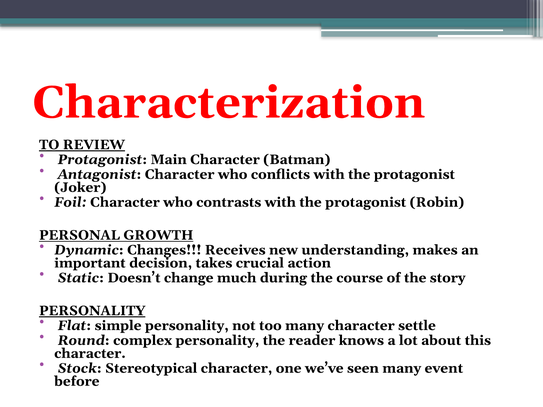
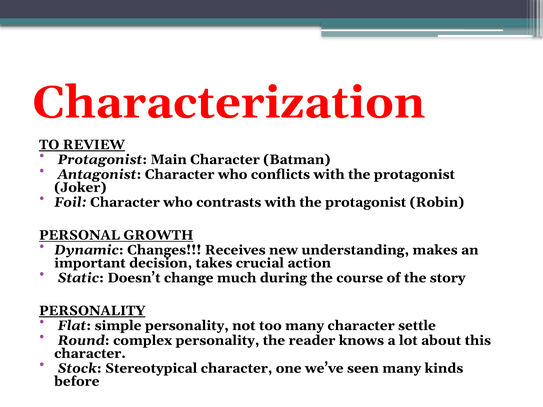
event: event -> kinds
